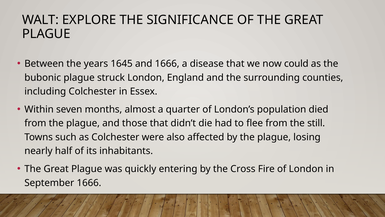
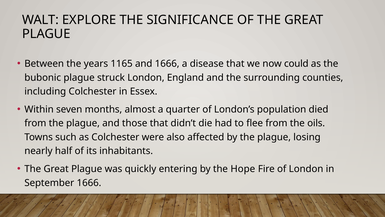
1645: 1645 -> 1165
still: still -> oils
Cross: Cross -> Hope
